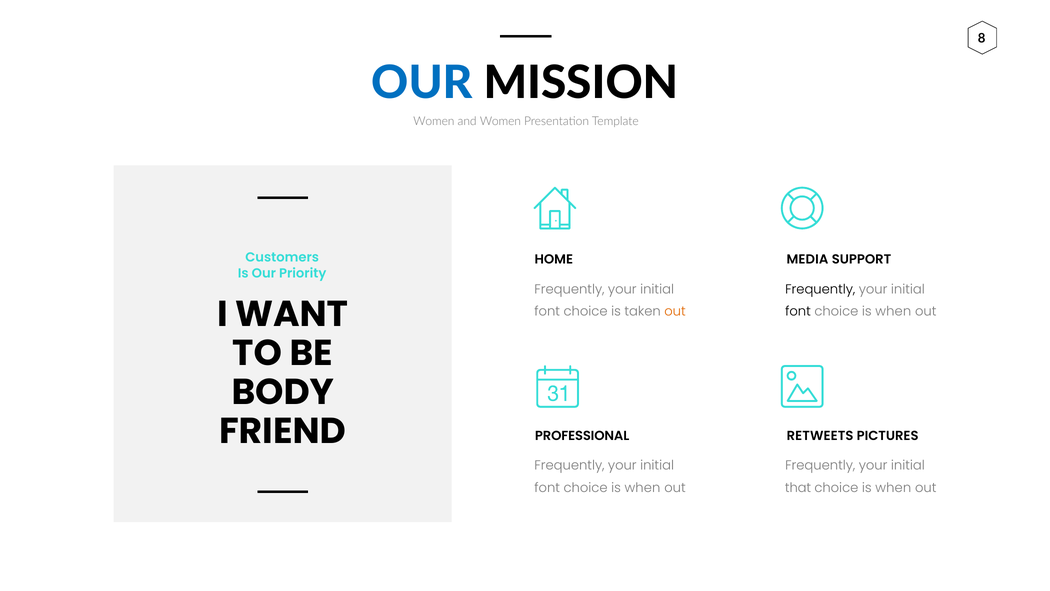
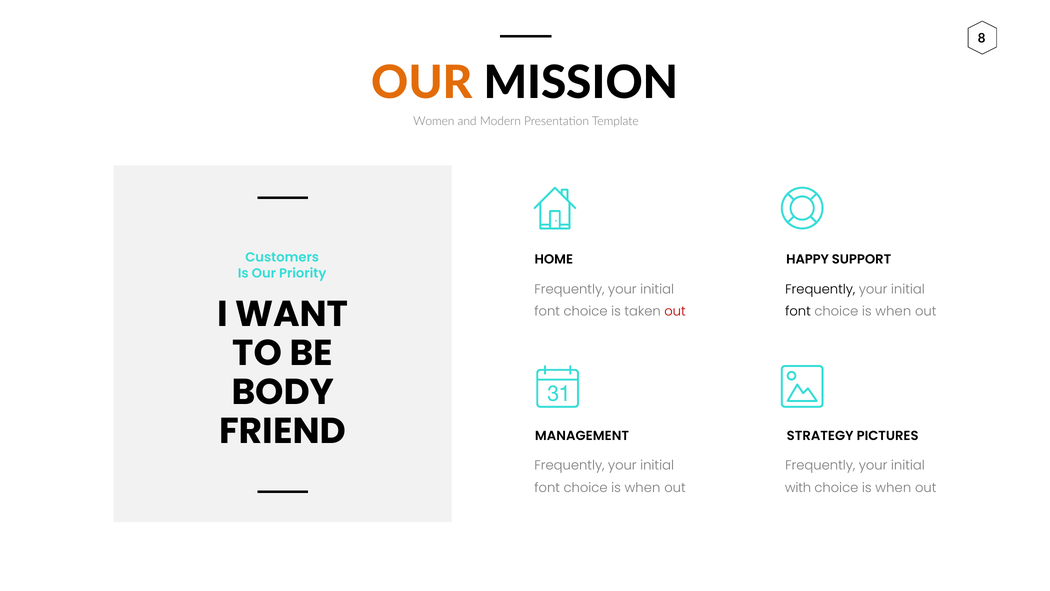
OUR at (422, 83) colour: blue -> orange
and Women: Women -> Modern
MEDIA: MEDIA -> HAPPY
out at (675, 311) colour: orange -> red
PROFESSIONAL: PROFESSIONAL -> MANAGEMENT
RETWEETS: RETWEETS -> STRATEGY
that: that -> with
